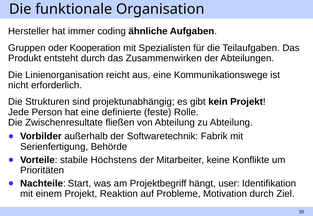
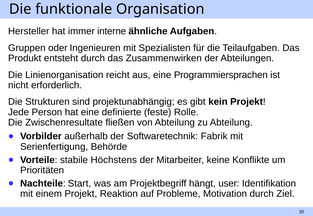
coding: coding -> interne
Kooperation: Kooperation -> Ingenieuren
Kommunikationswege: Kommunikationswege -> Programmiersprachen
